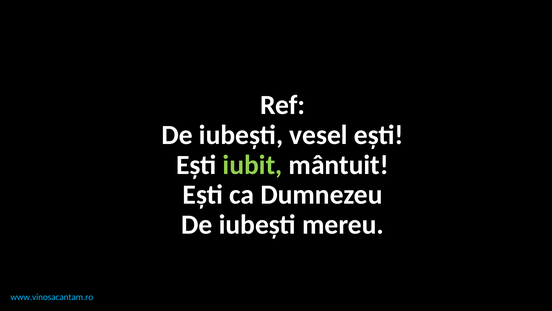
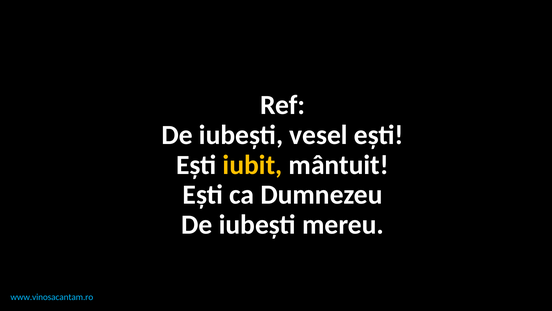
iubit colour: light green -> yellow
